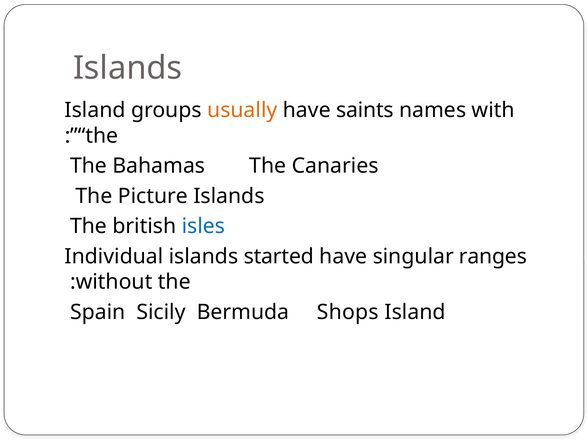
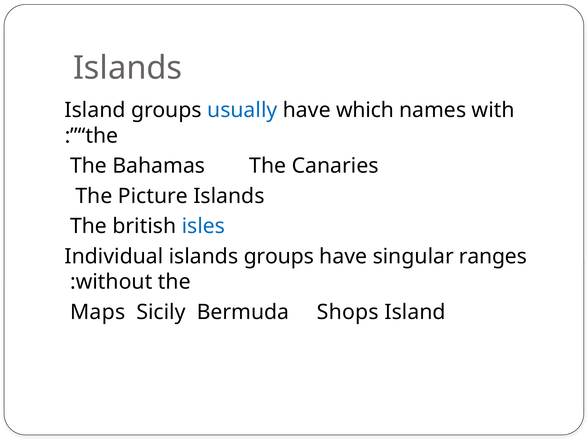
usually colour: orange -> blue
saints: saints -> which
islands started: started -> groups
Spain: Spain -> Maps
